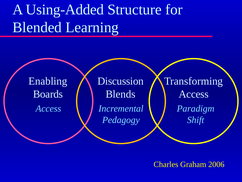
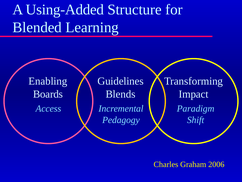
Discussion: Discussion -> Guidelines
Access at (194, 94): Access -> Impact
